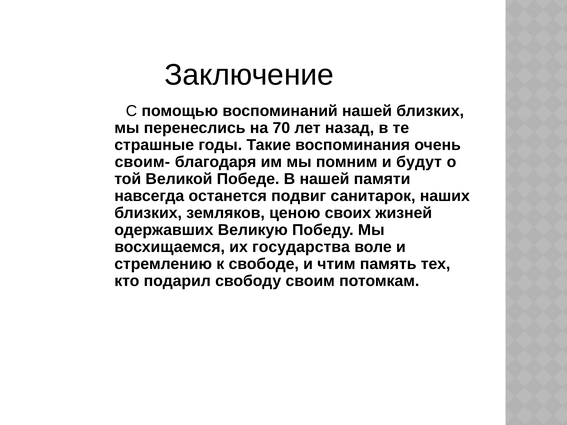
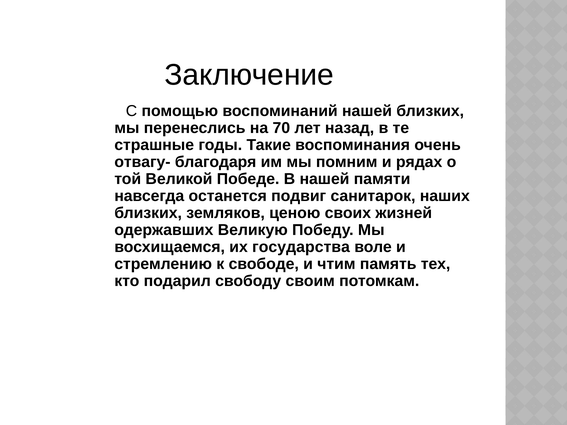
своим-: своим- -> отвагу-
будут: будут -> рядах
